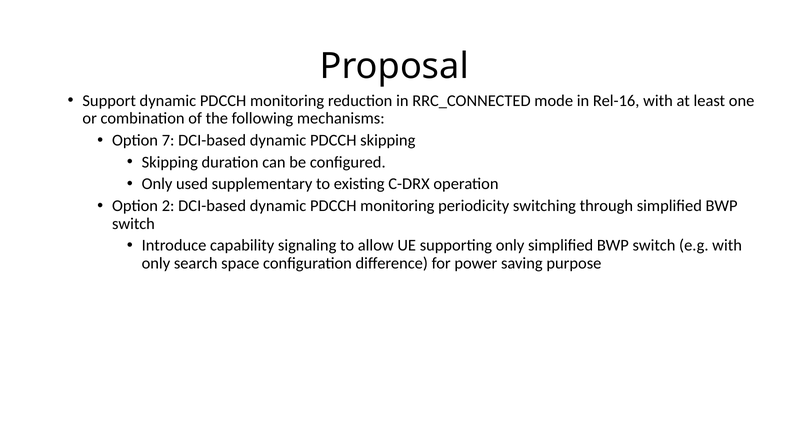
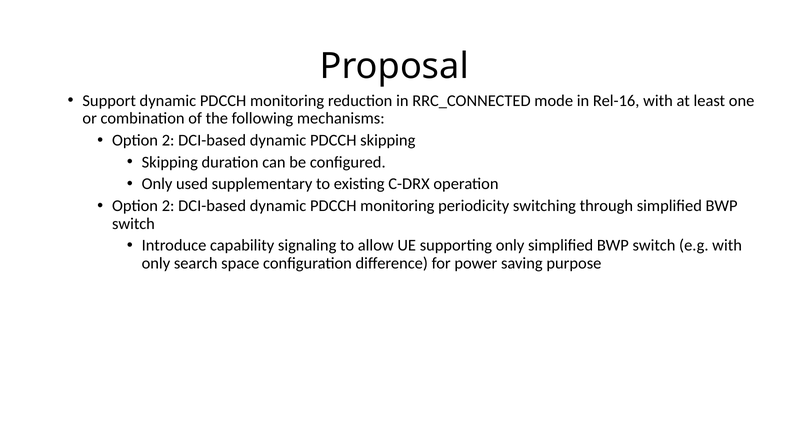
7 at (168, 140): 7 -> 2
